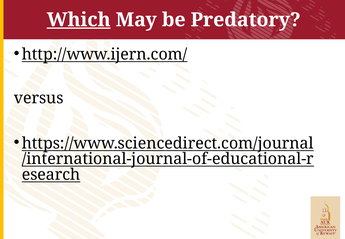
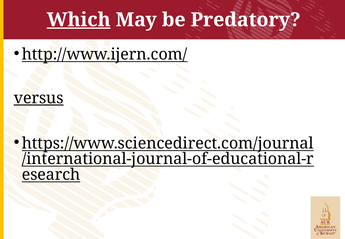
versus underline: none -> present
